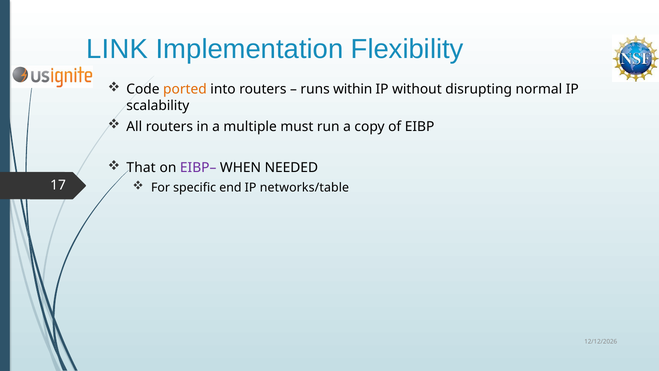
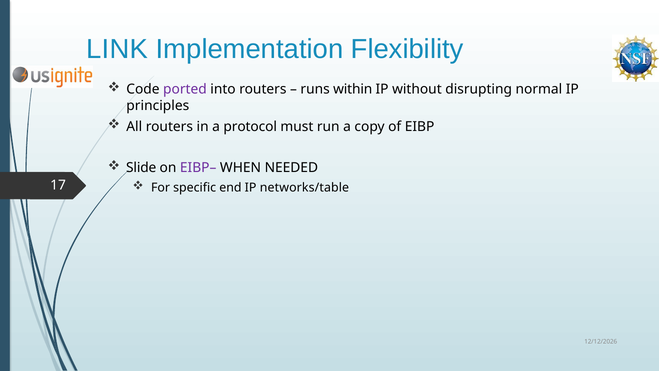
ported colour: orange -> purple
scalability: scalability -> principles
multiple: multiple -> protocol
That: That -> Slide
